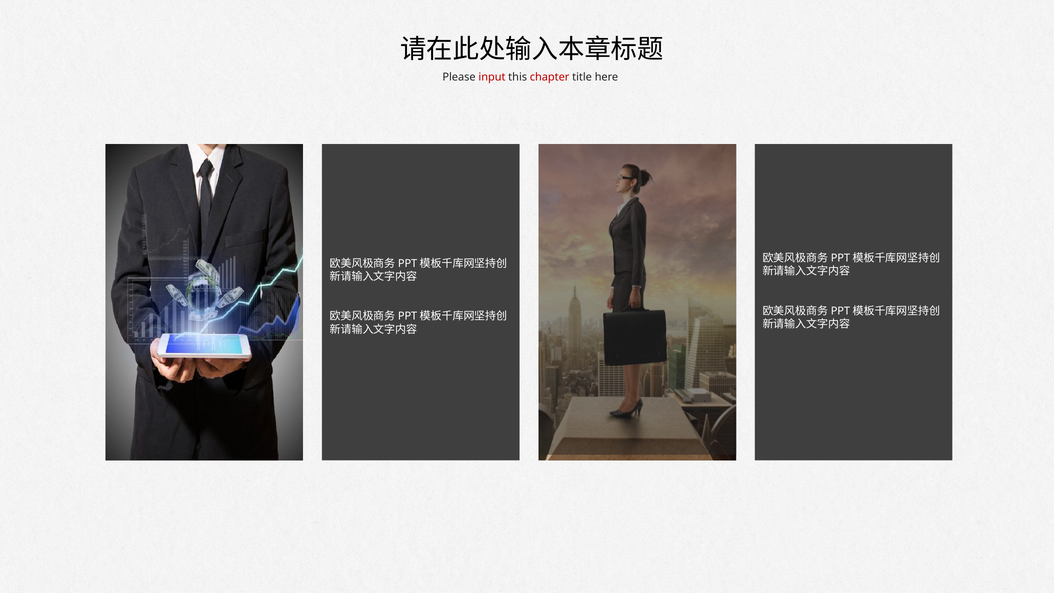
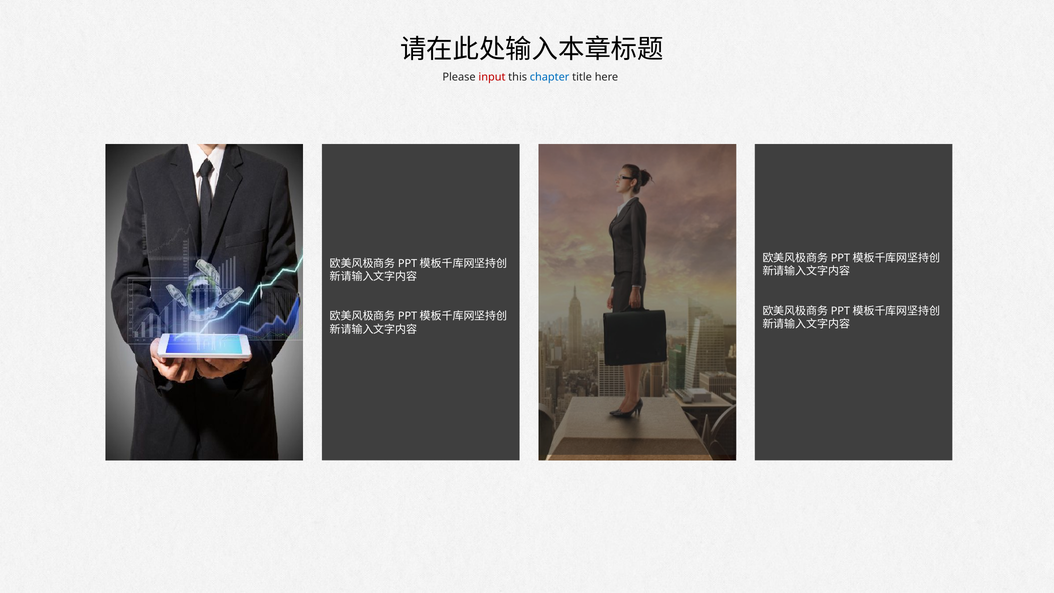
chapter colour: red -> blue
